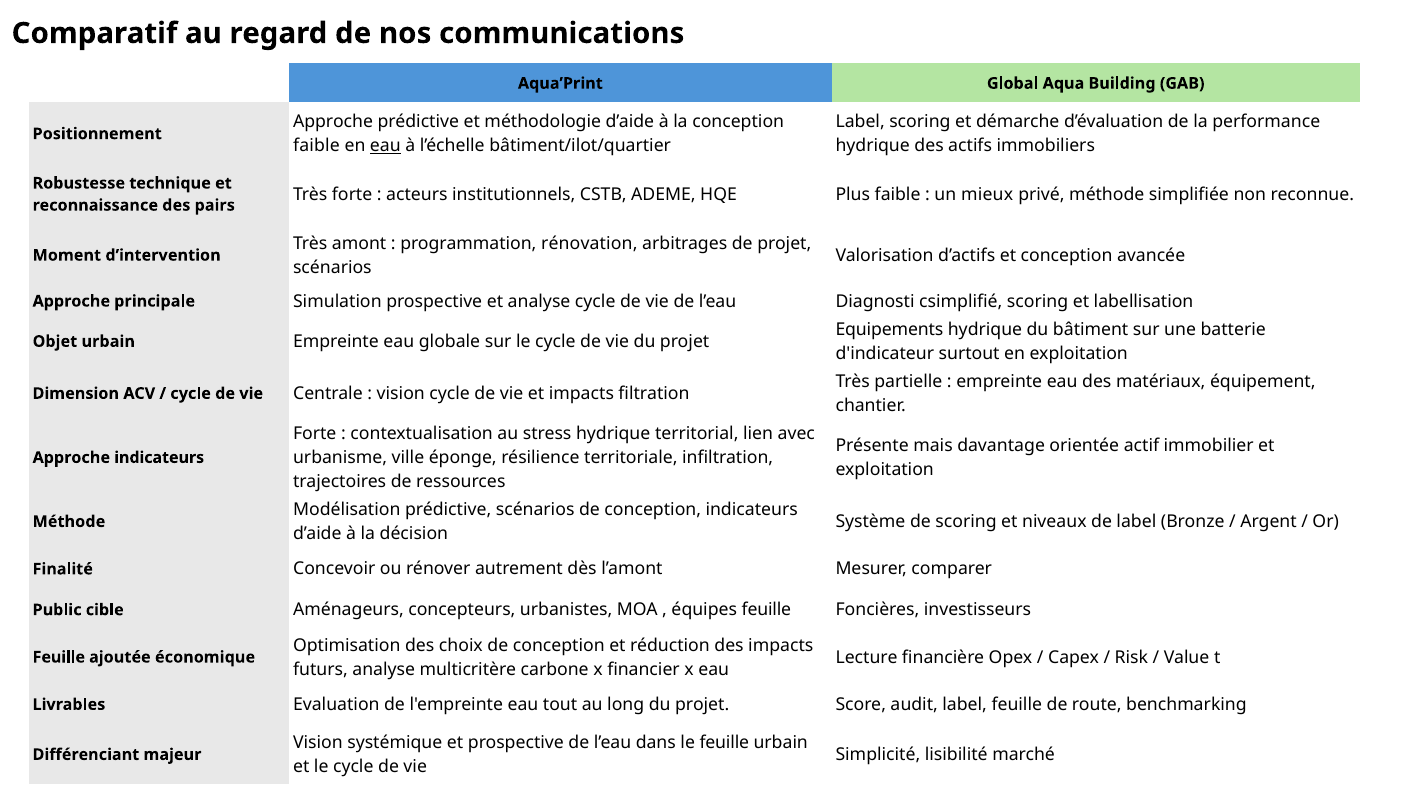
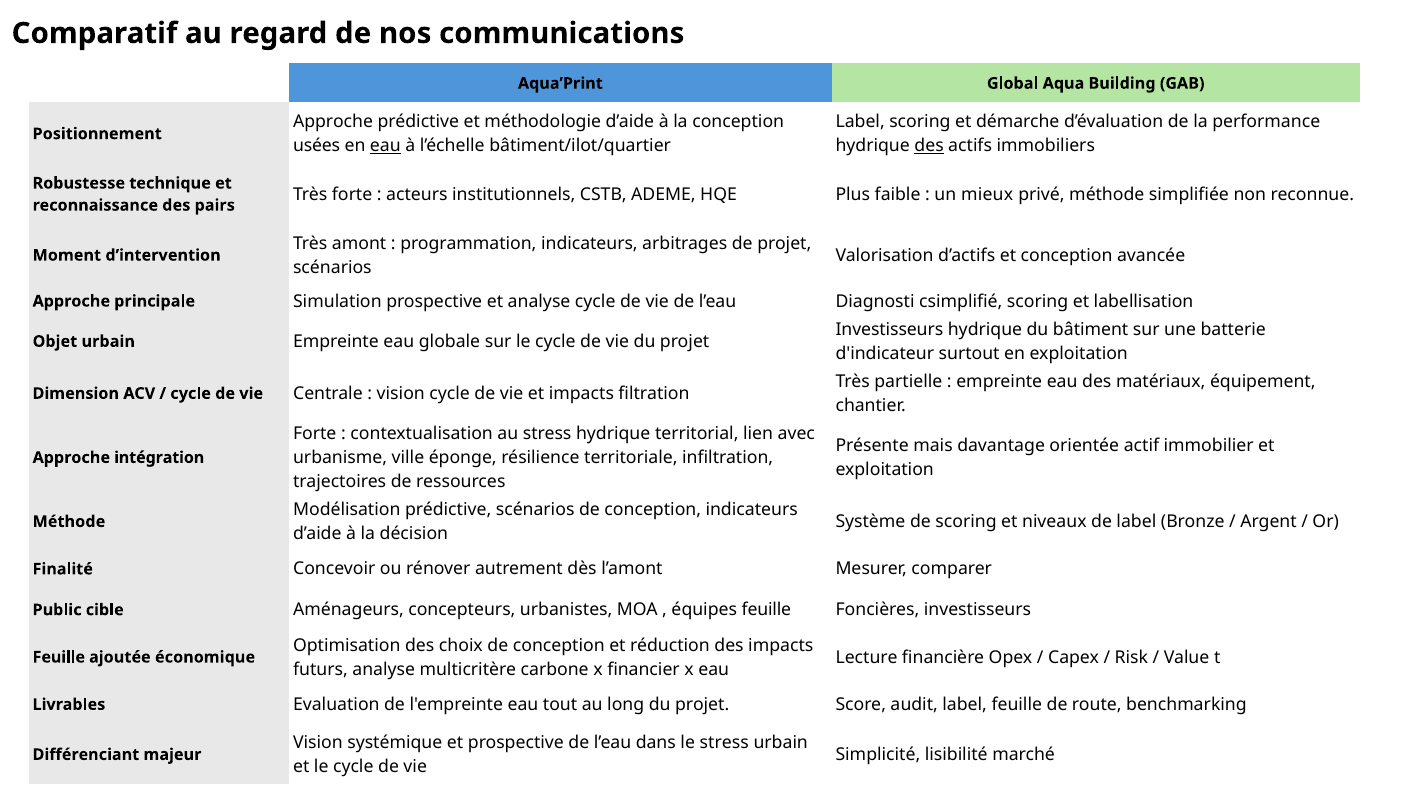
faible at (316, 146): faible -> usées
des at (929, 146) underline: none -> present
programmation rénovation: rénovation -> indicateurs
Equipements at (889, 330): Equipements -> Investisseurs
Approche indicateurs: indicateurs -> intégration
le feuille: feuille -> stress
